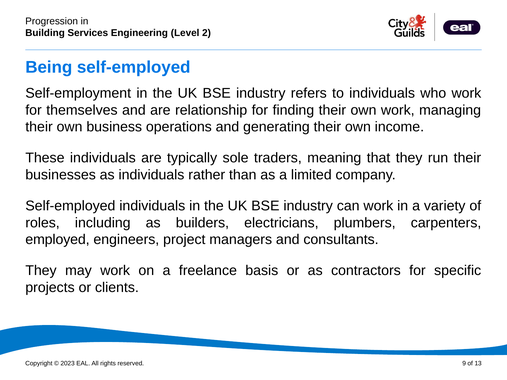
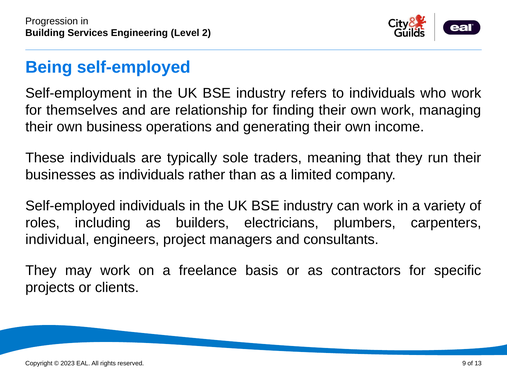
employed: employed -> individual
